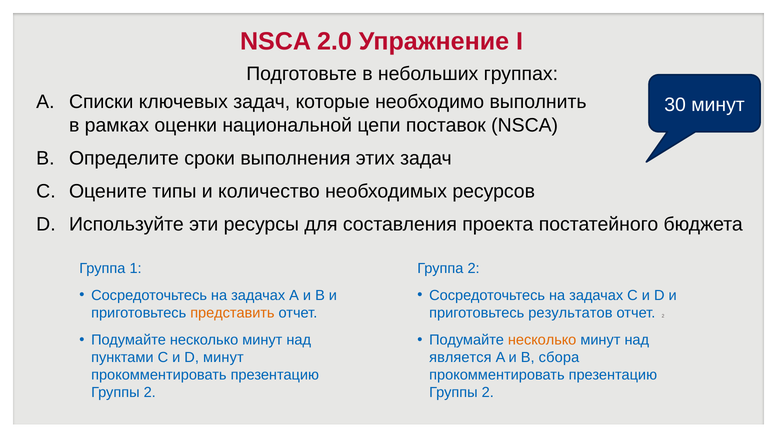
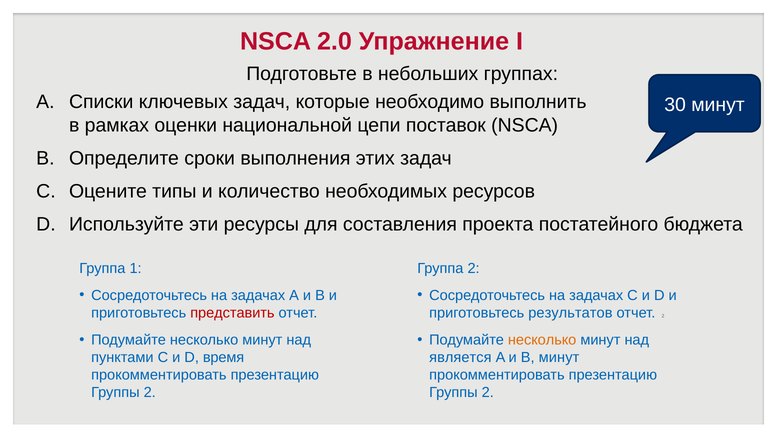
представить colour: orange -> red
D минут: минут -> время
B сбора: сбора -> минут
